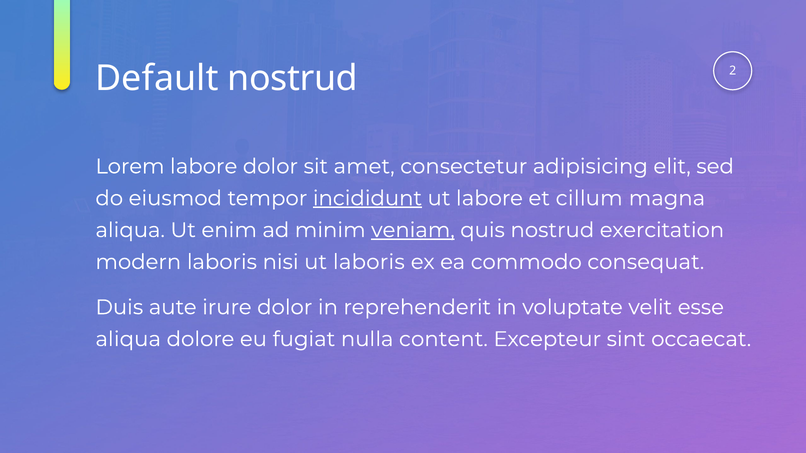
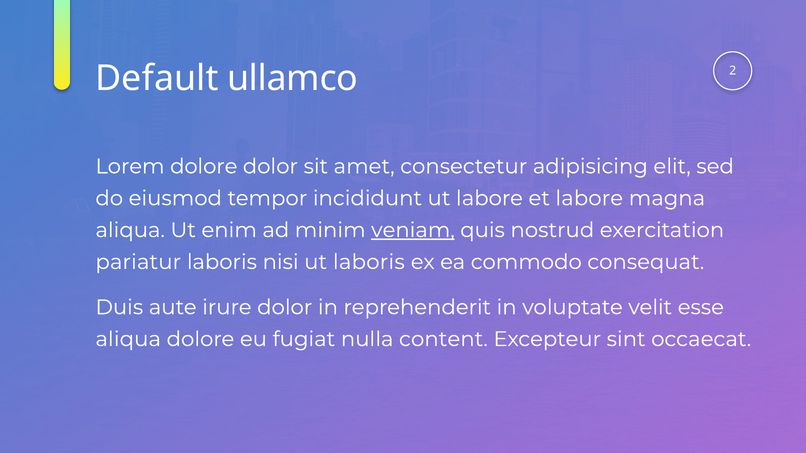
Default nostrud: nostrud -> ullamco
Lorem labore: labore -> dolore
incididunt underline: present -> none
et cillum: cillum -> labore
modern: modern -> pariatur
